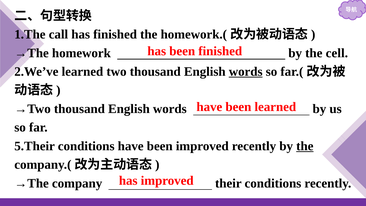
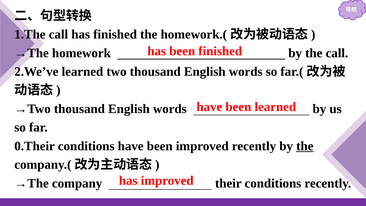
the cell: cell -> call
words at (246, 72) underline: present -> none
5.Their: 5.Their -> 0.Their
